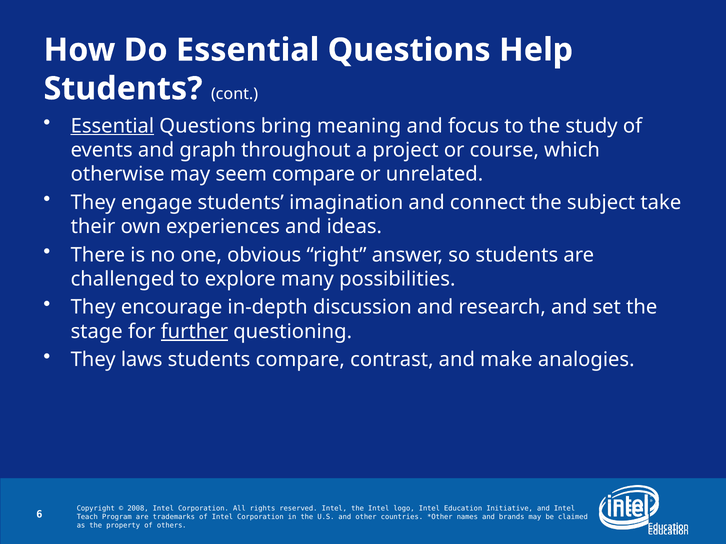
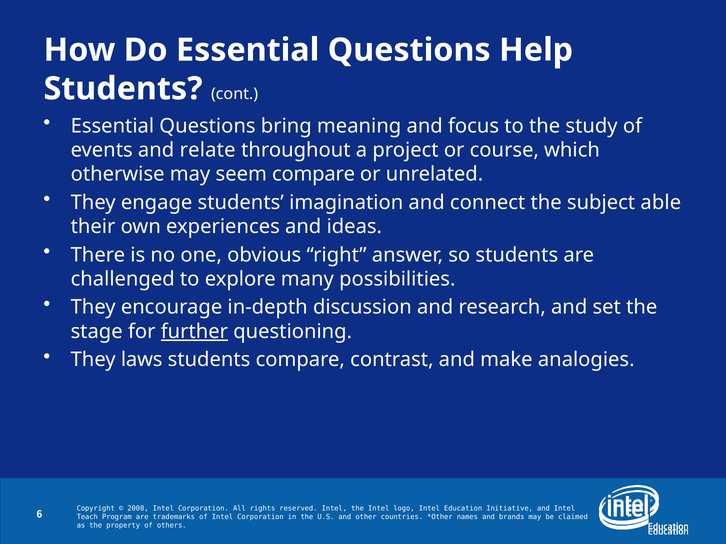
Essential at (112, 126) underline: present -> none
graph: graph -> relate
take: take -> able
